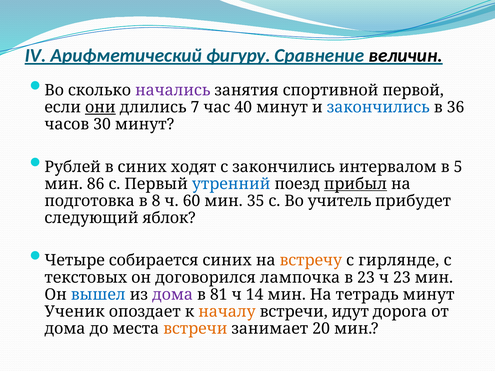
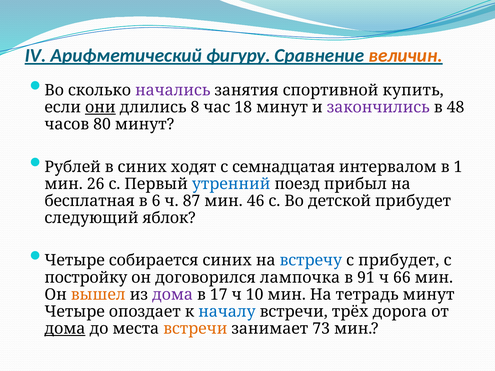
величин colour: black -> orange
первой: первой -> купить
7: 7 -> 8
40: 40 -> 18
закончились at (378, 107) colour: blue -> purple
36: 36 -> 48
30: 30 -> 80
с закончились: закончились -> семнадцатая
5: 5 -> 1
86: 86 -> 26
прибыл underline: present -> none
подготовка: подготовка -> бесплатная
8: 8 -> 6
60: 60 -> 87
35: 35 -> 46
учитель: учитель -> детской
встречу colour: orange -> blue
с гирлянде: гирлянде -> прибудет
текстовых: текстовых -> постройку
в 23: 23 -> 91
ч 23: 23 -> 66
вышел colour: blue -> orange
81: 81 -> 17
14: 14 -> 10
Ученик at (75, 312): Ученик -> Четыре
началу colour: orange -> blue
идут: идут -> трёх
дома at (65, 329) underline: none -> present
20: 20 -> 73
